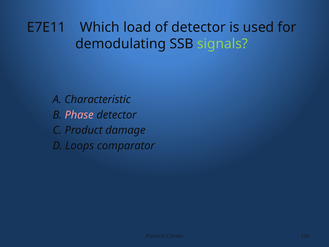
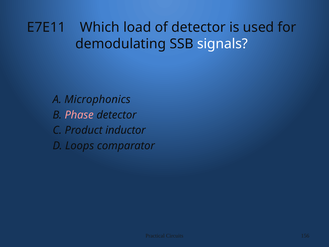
signals colour: light green -> white
Characteristic: Characteristic -> Microphonics
damage: damage -> inductor
